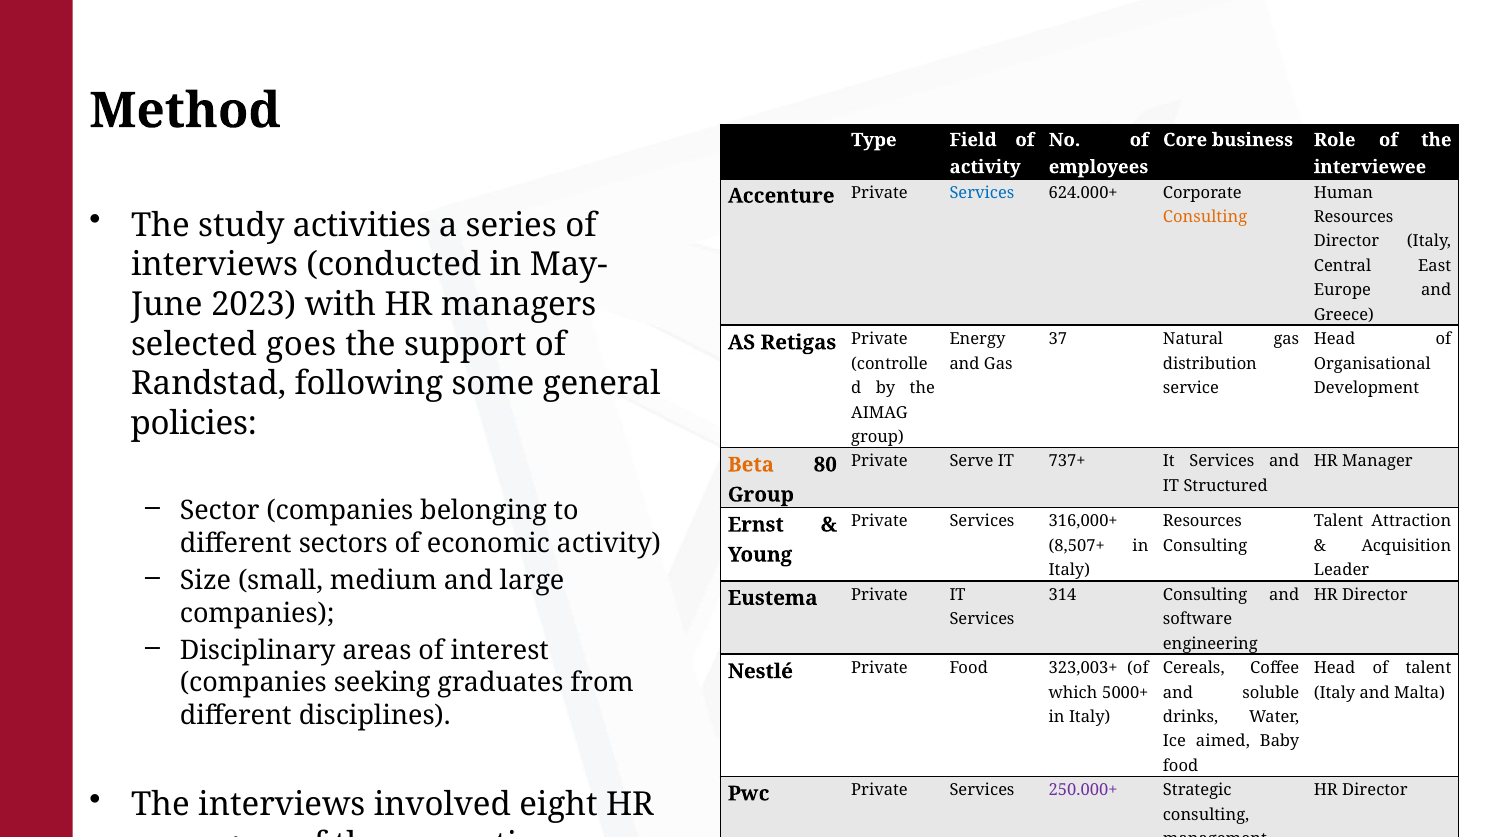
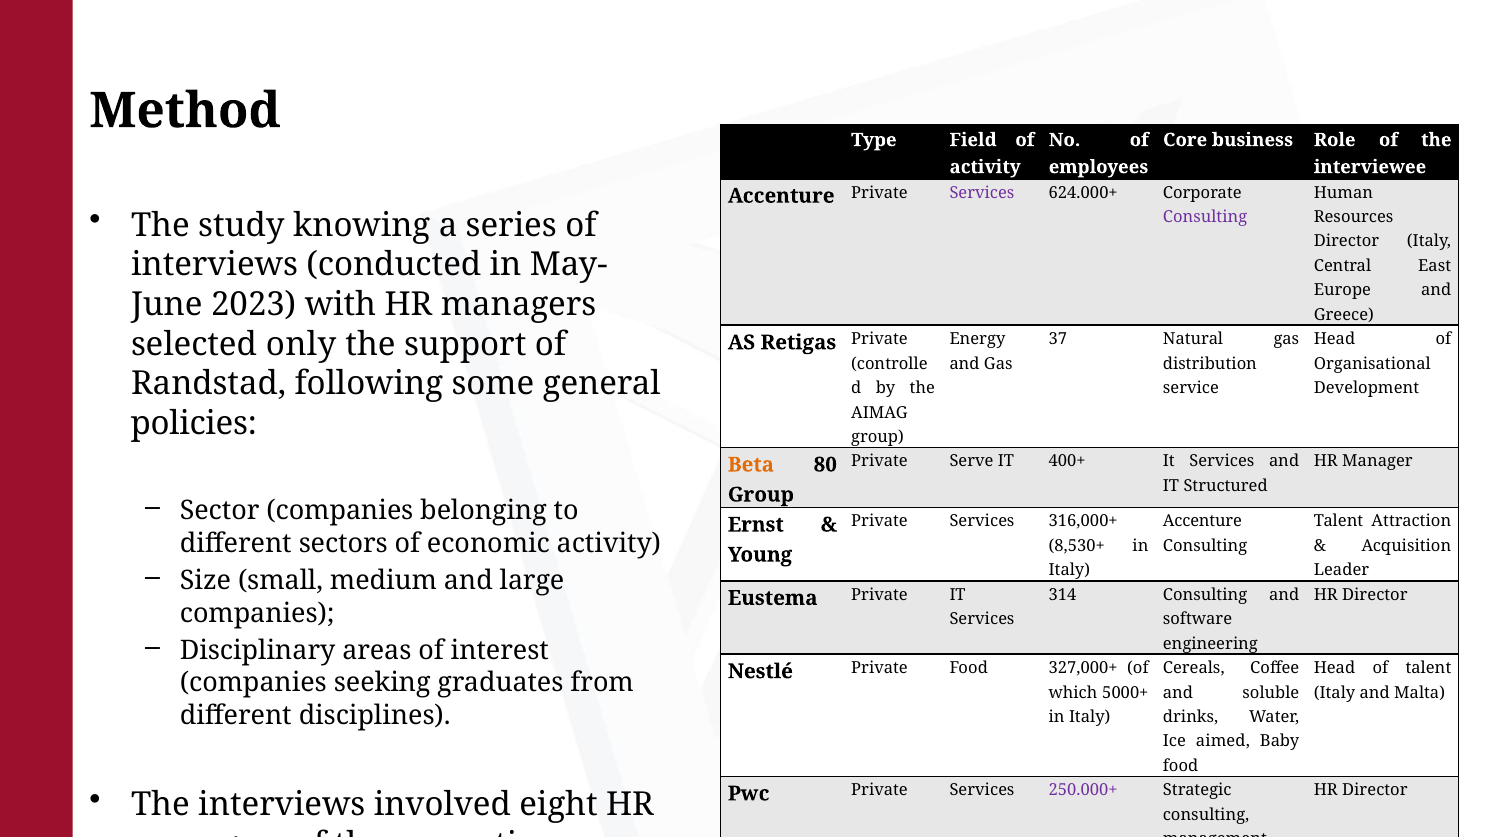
Services at (982, 193) colour: blue -> purple
activities: activities -> knowing
Consulting at (1205, 217) colour: orange -> purple
goes: goes -> only
737+: 737+ -> 400+
Resources at (1202, 522): Resources -> Accenture
8,507+: 8,507+ -> 8,530+
323,003+: 323,003+ -> 327,000+
